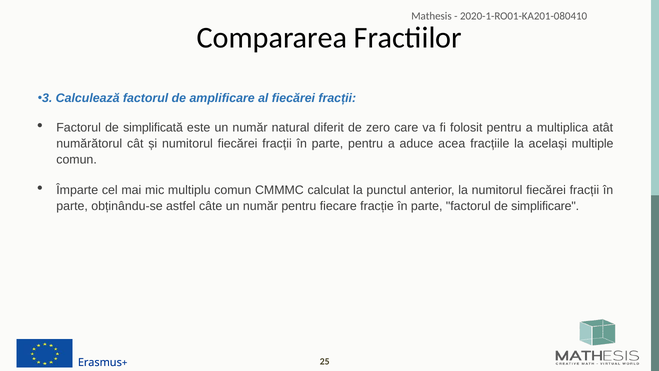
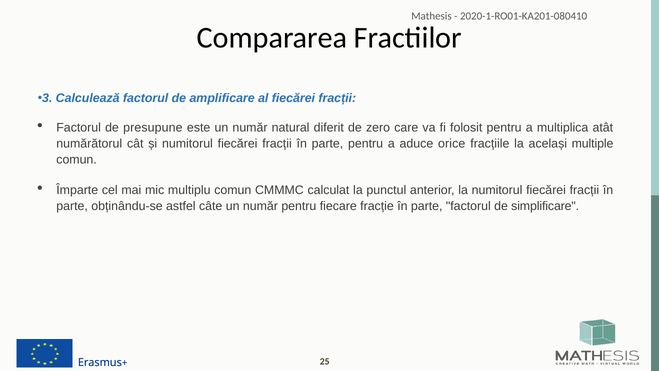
simplificată: simplificată -> presupune
acea: acea -> orice
